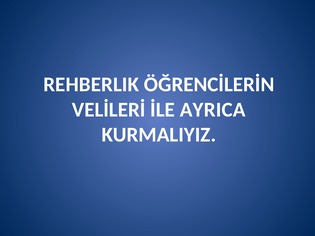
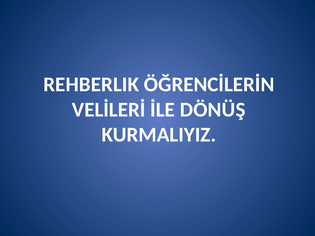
AYRICA: AYRICA -> DÖNÜŞ
